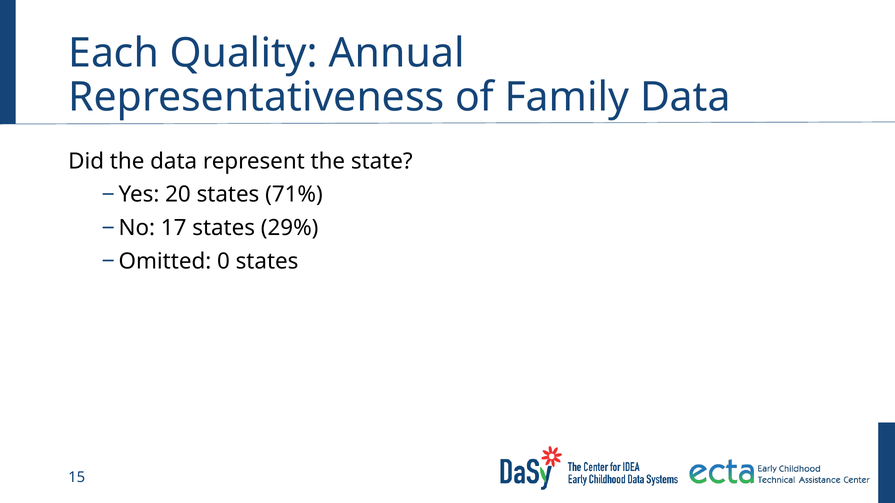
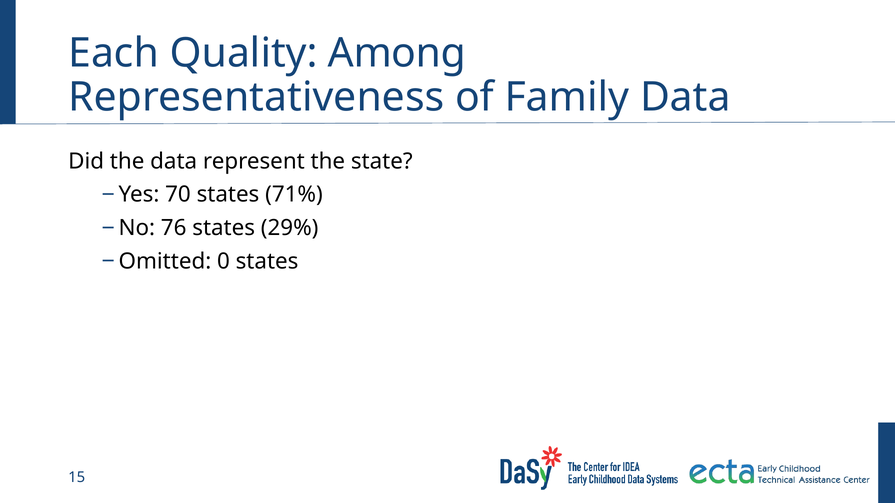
Annual: Annual -> Among
20: 20 -> 70
17: 17 -> 76
